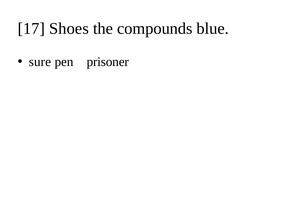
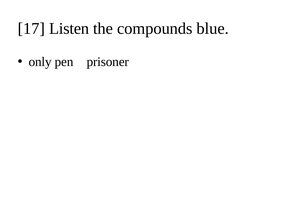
Shoes: Shoes -> Listen
sure: sure -> only
